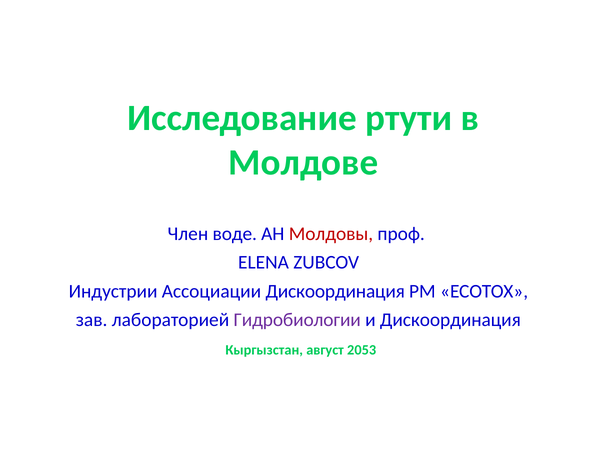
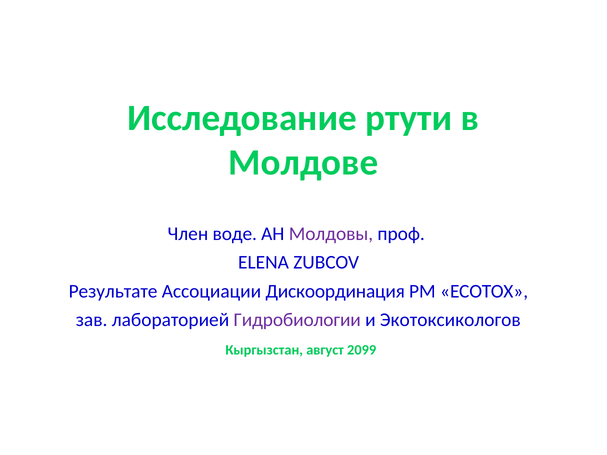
Молдовы colour: red -> purple
Индустрии: Индустрии -> Результате
и Дискоординация: Дискоординация -> Экотоксикологов
2053: 2053 -> 2099
